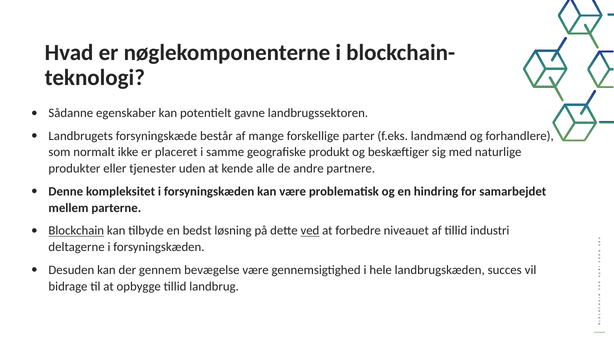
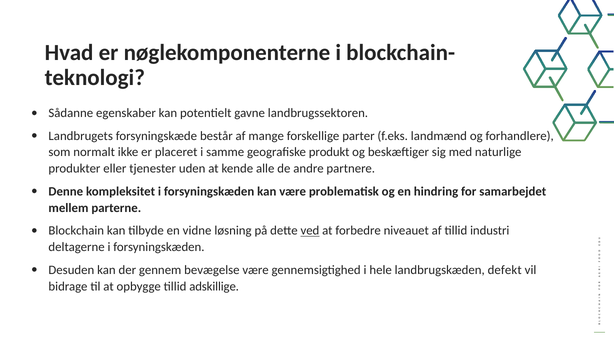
Blockchain underline: present -> none
bedst: bedst -> vidne
succes: succes -> defekt
landbrug: landbrug -> adskillige
